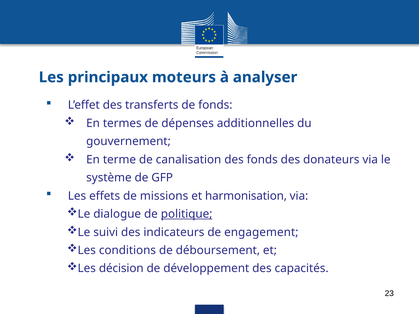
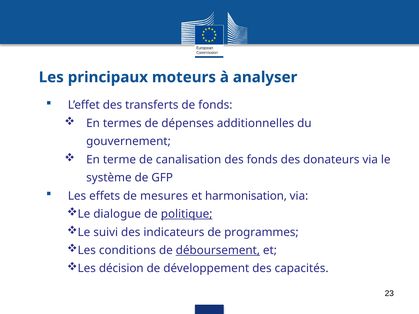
missions: missions -> mesures
engagement: engagement -> programmes
déboursement underline: none -> present
